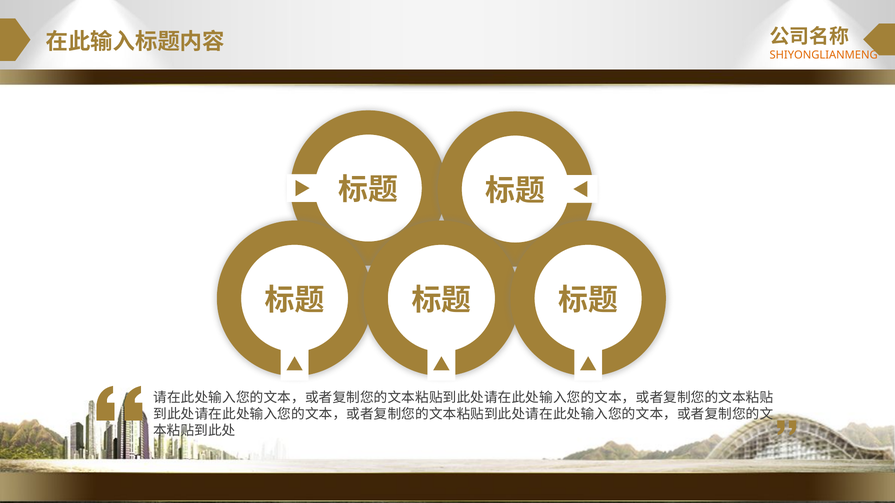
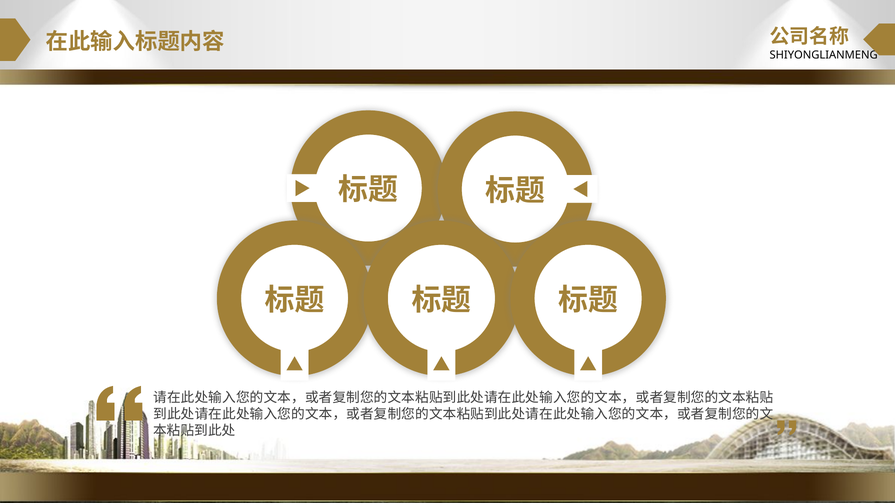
SHIYONGLIANMENG colour: orange -> black
